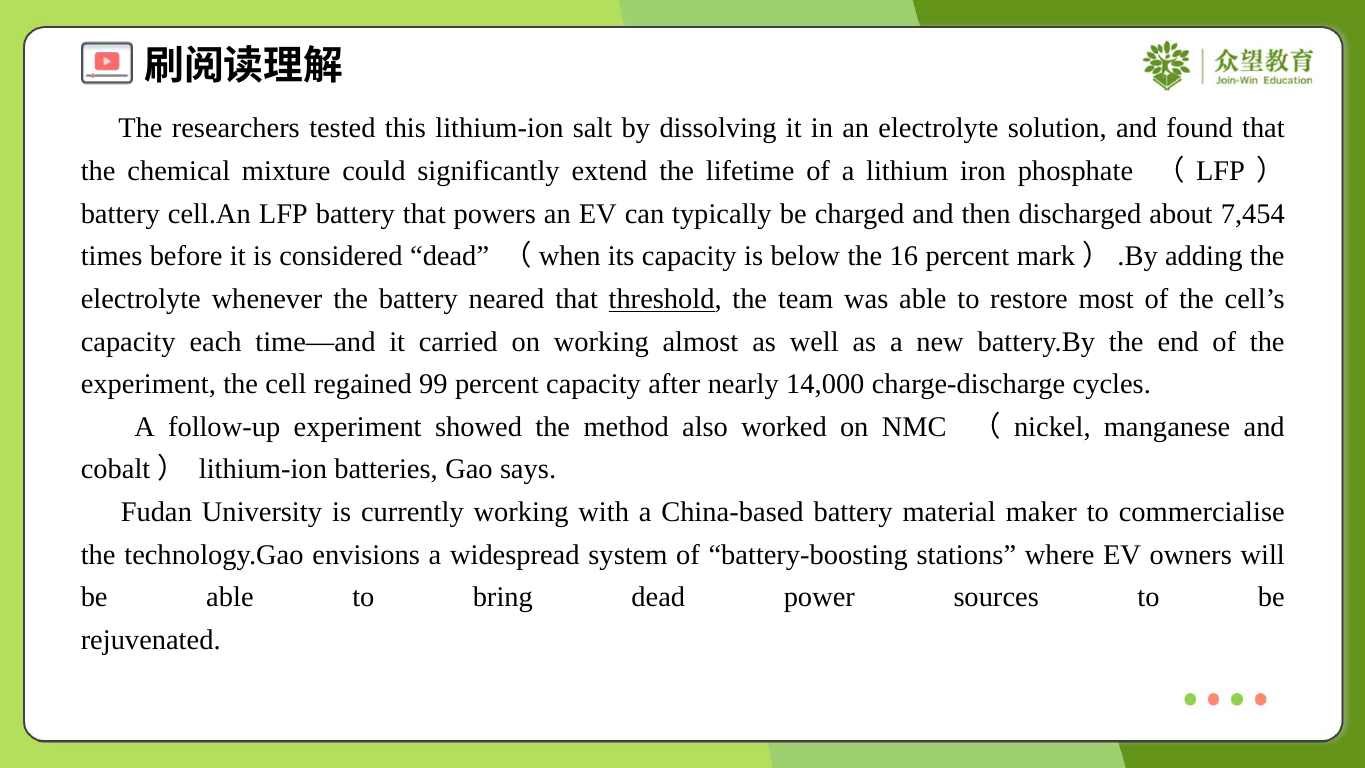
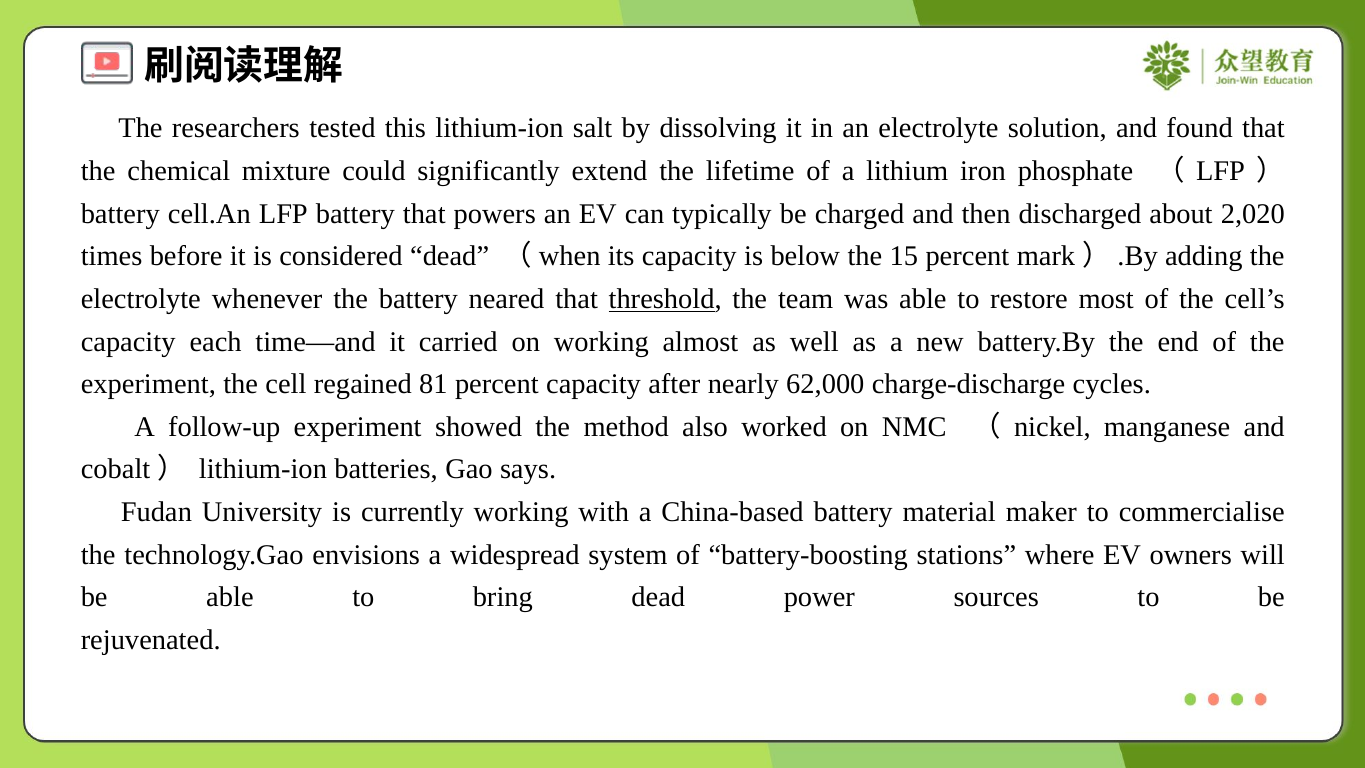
7,454: 7,454 -> 2,020
16: 16 -> 15
99: 99 -> 81
14,000: 14,000 -> 62,000
